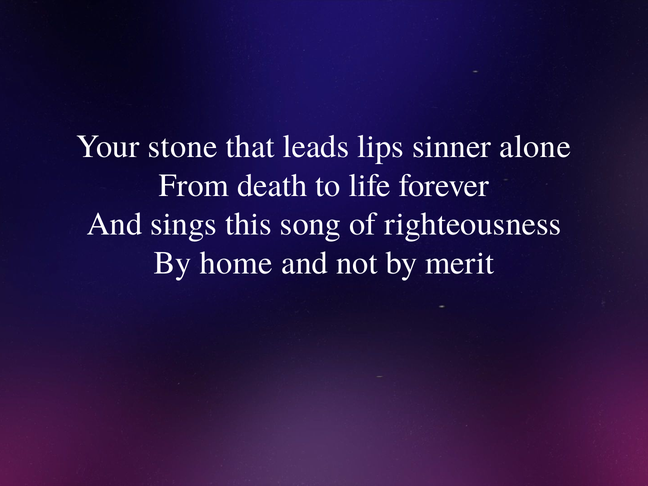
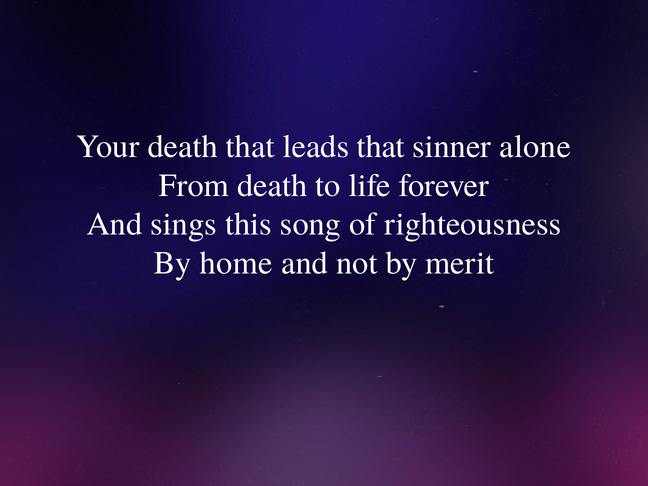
Your stone: stone -> death
leads lips: lips -> that
